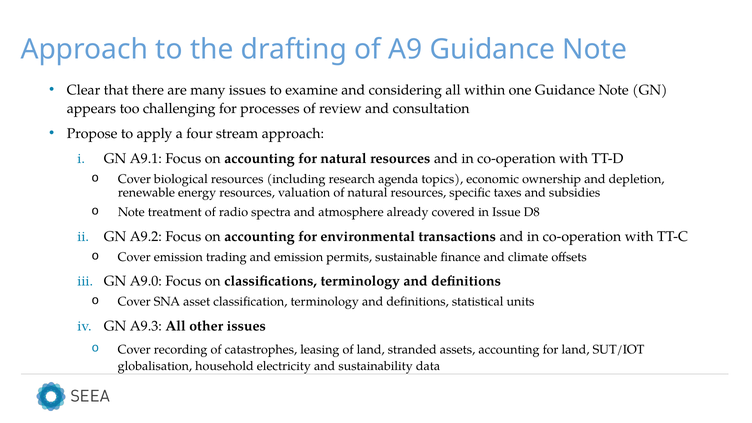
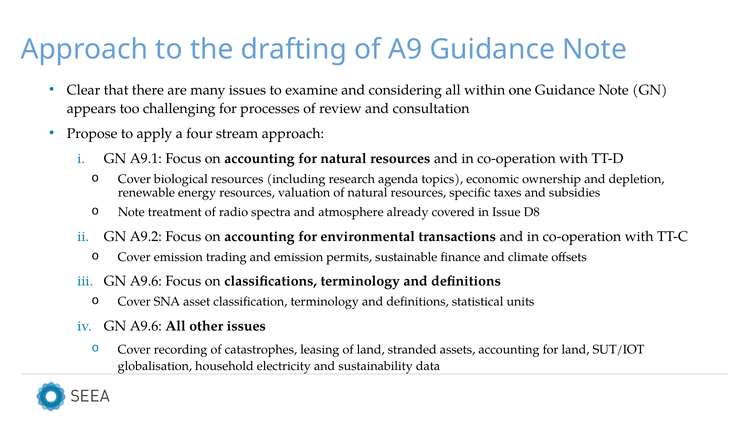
A9.0 at (146, 281): A9.0 -> A9.6
A9.3 at (146, 326): A9.3 -> A9.6
